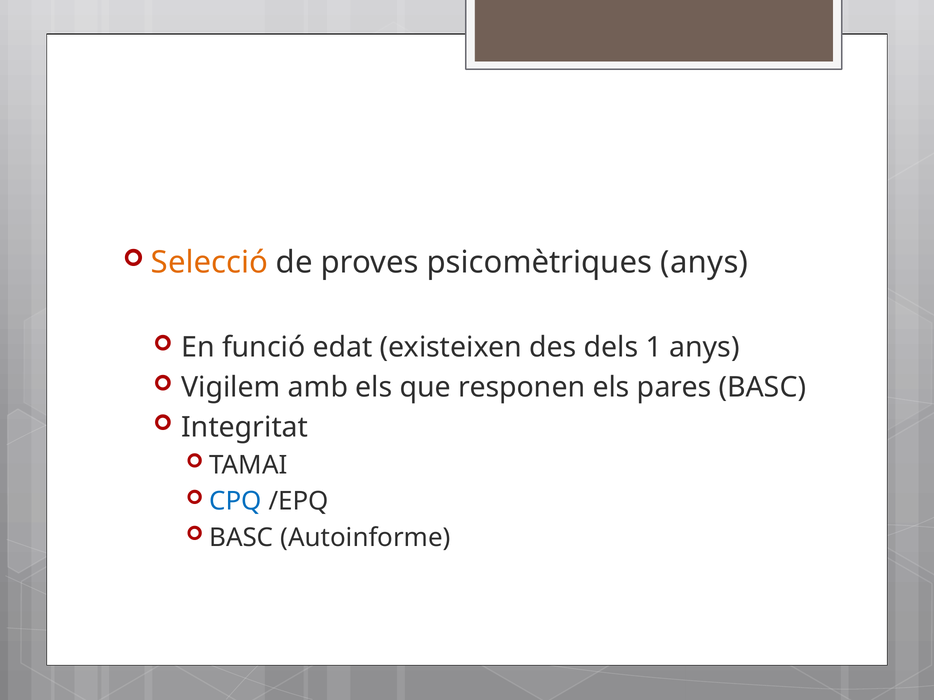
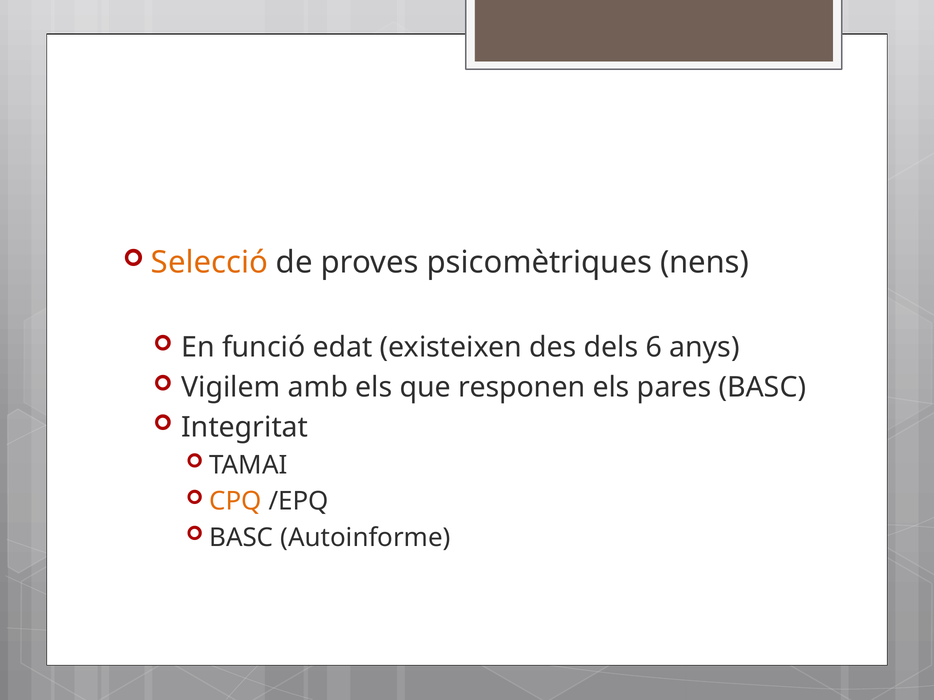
psicomètriques anys: anys -> nens
1: 1 -> 6
CPQ colour: blue -> orange
